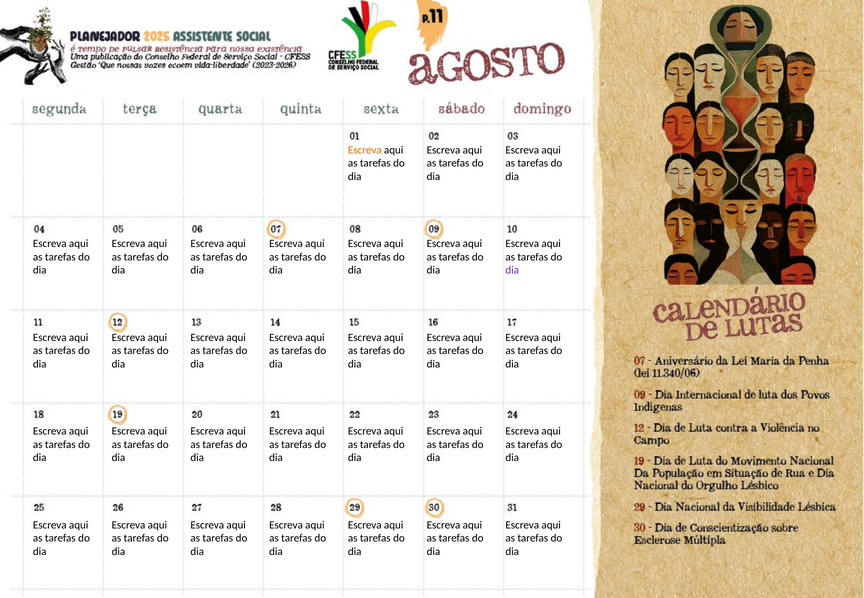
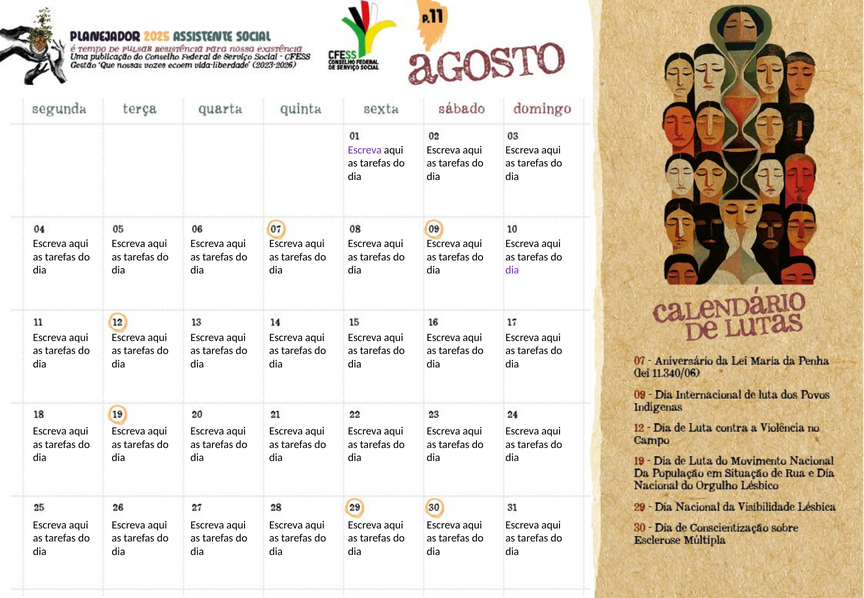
Escreva at (365, 150) colour: orange -> purple
